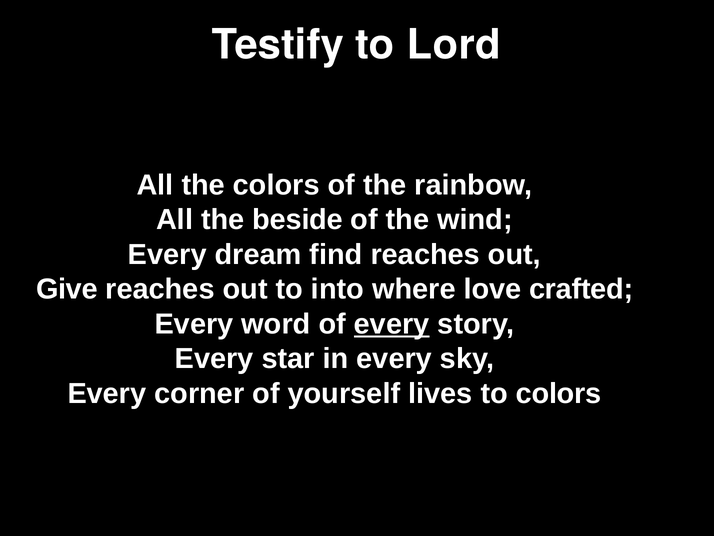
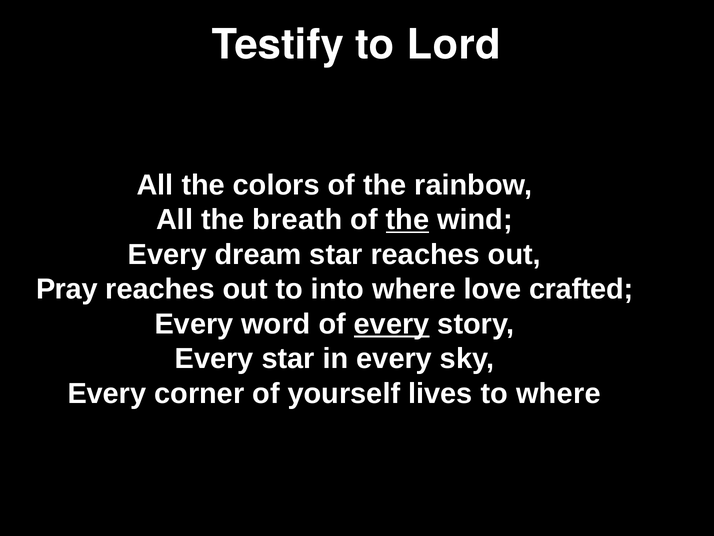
beside: beside -> breath
the at (408, 220) underline: none -> present
dream find: find -> star
Give: Give -> Pray
to colors: colors -> where
